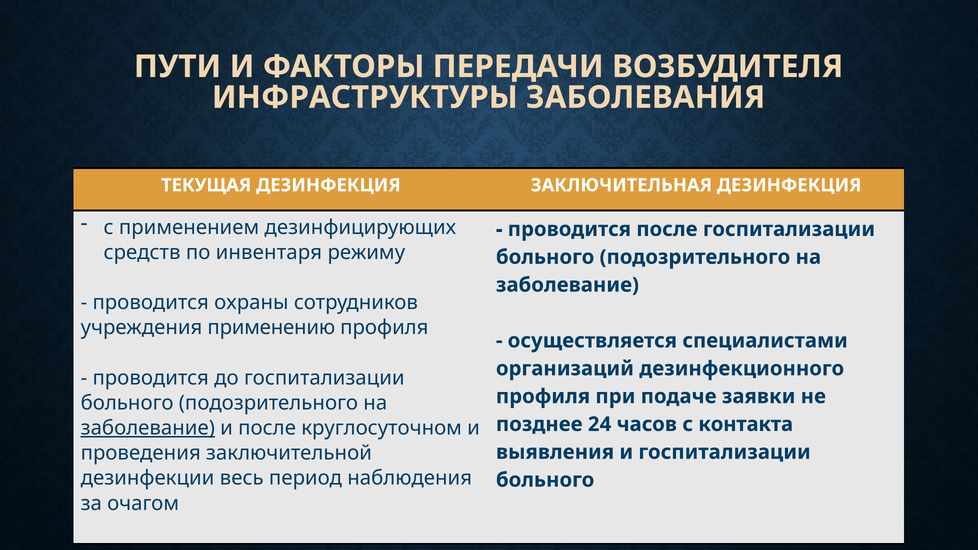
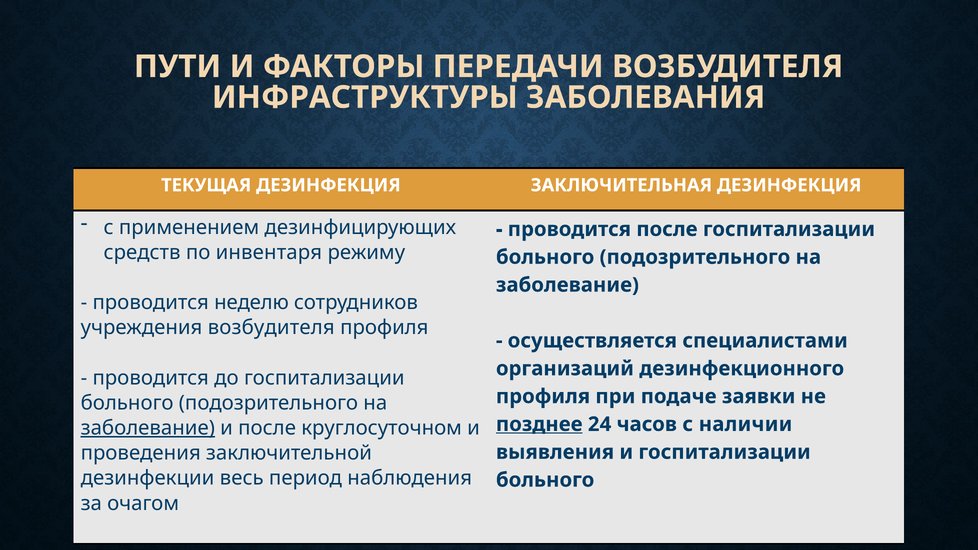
охраны: охраны -> неделю
учреждения применению: применению -> возбудителя
позднее underline: none -> present
контакта: контакта -> наличии
